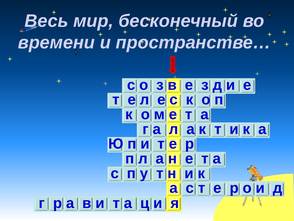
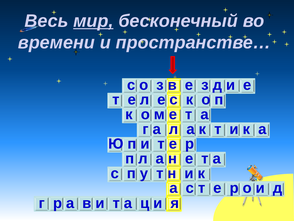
мир underline: none -> present
